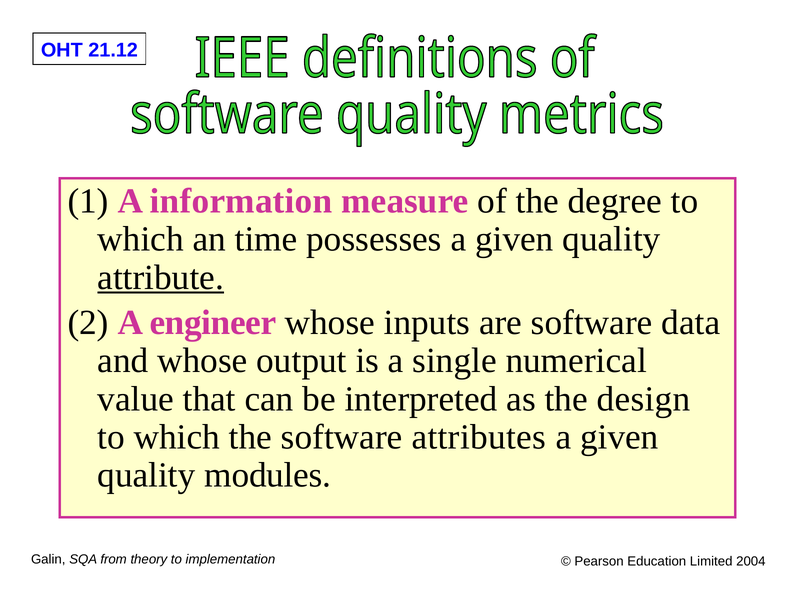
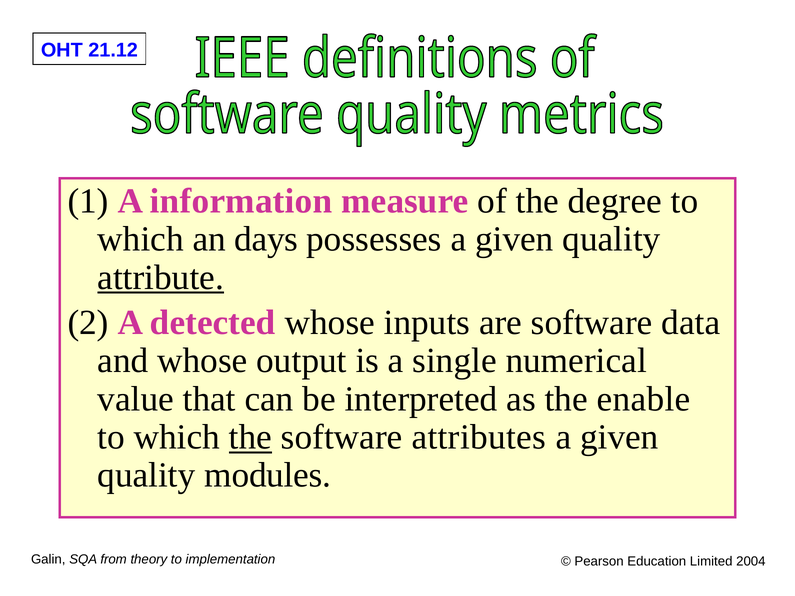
time: time -> days
engineer: engineer -> detected
design: design -> enable
the at (250, 437) underline: none -> present
